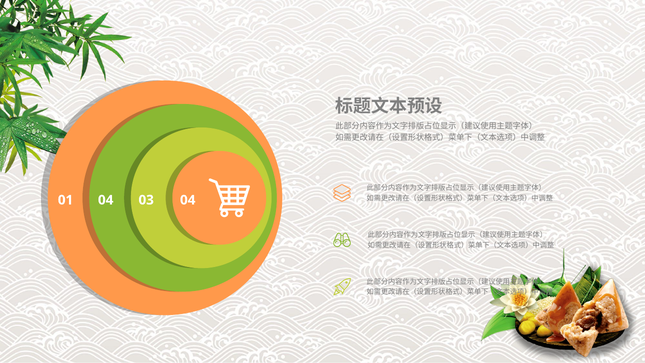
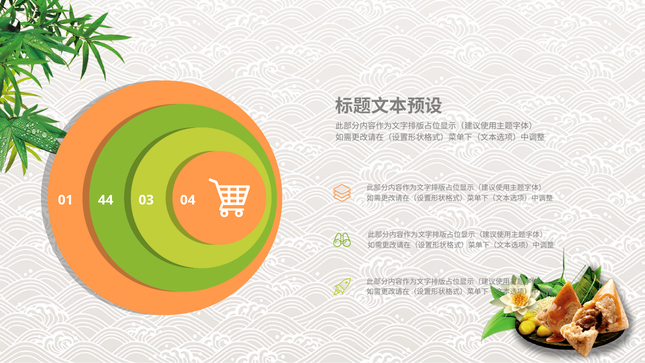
01 04: 04 -> 44
